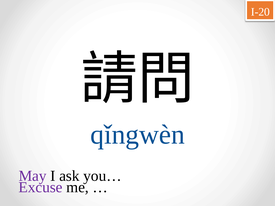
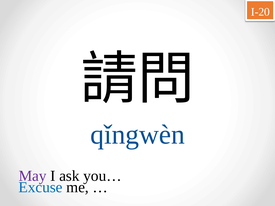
Excuse colour: purple -> blue
